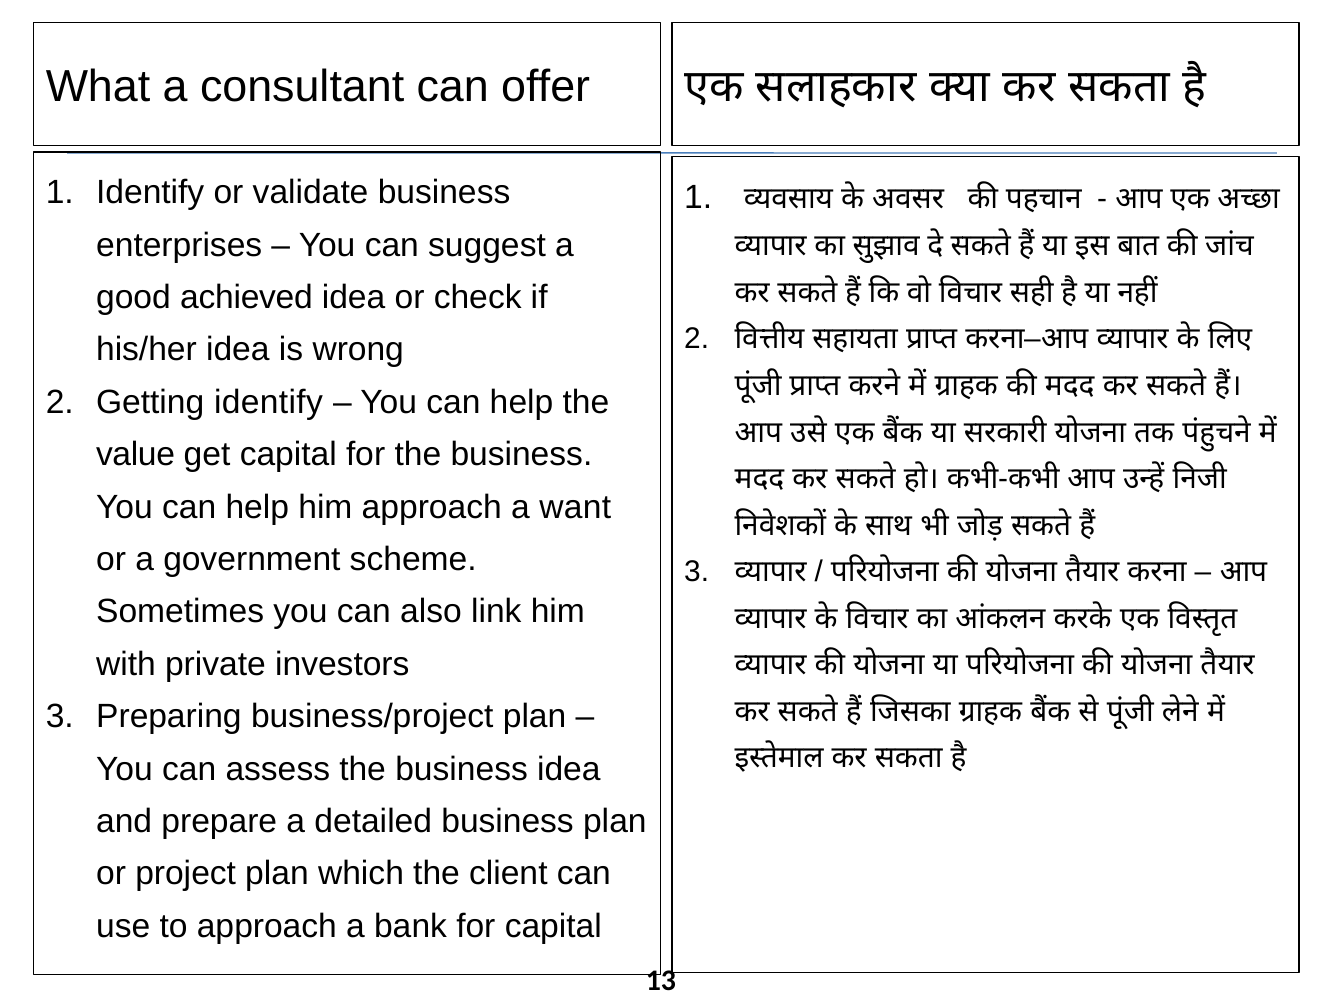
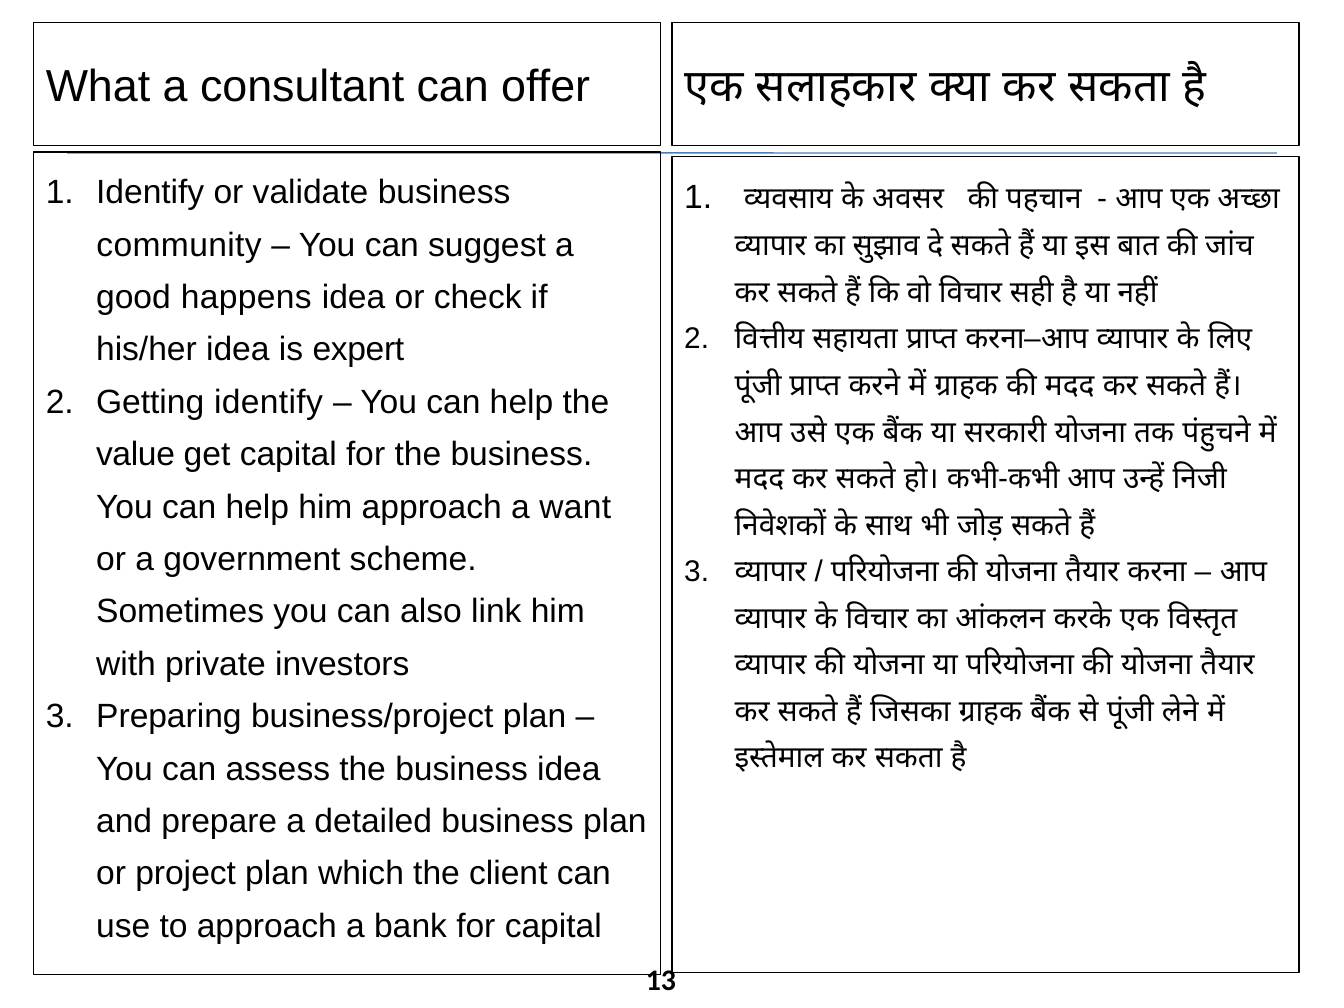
enterprises: enterprises -> community
achieved: achieved -> happens
wrong: wrong -> expert
